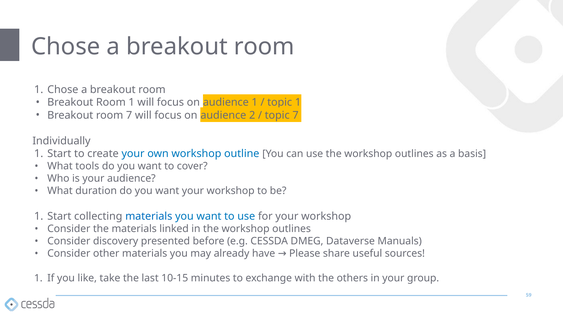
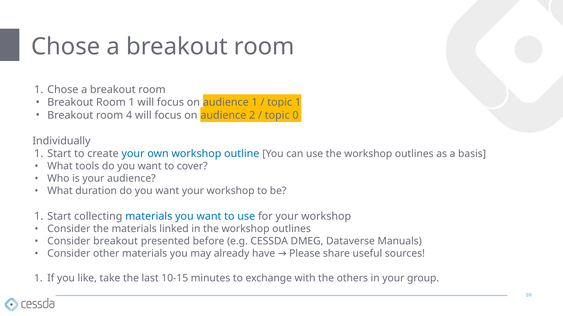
room 7: 7 -> 4
topic 7: 7 -> 0
Consider discovery: discovery -> breakout
